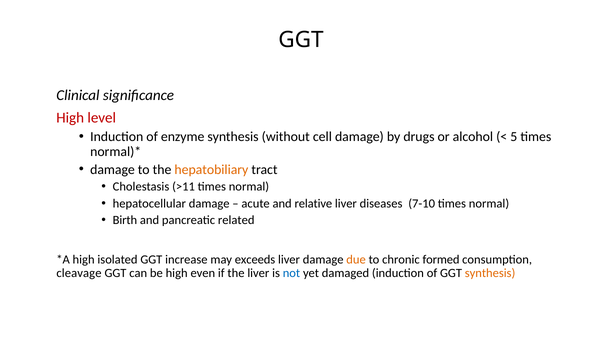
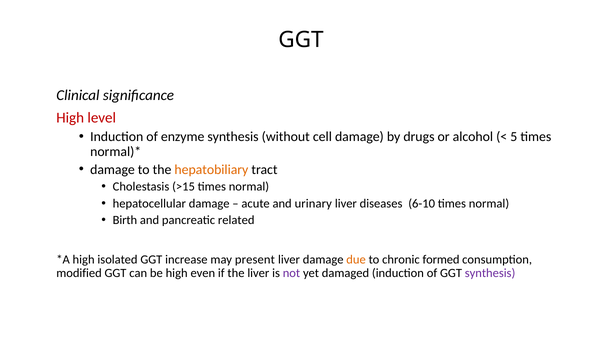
>11: >11 -> >15
relative: relative -> urinary
7-10: 7-10 -> 6-10
exceeds: exceeds -> present
cleavage: cleavage -> modified
not colour: blue -> purple
synthesis at (490, 274) colour: orange -> purple
